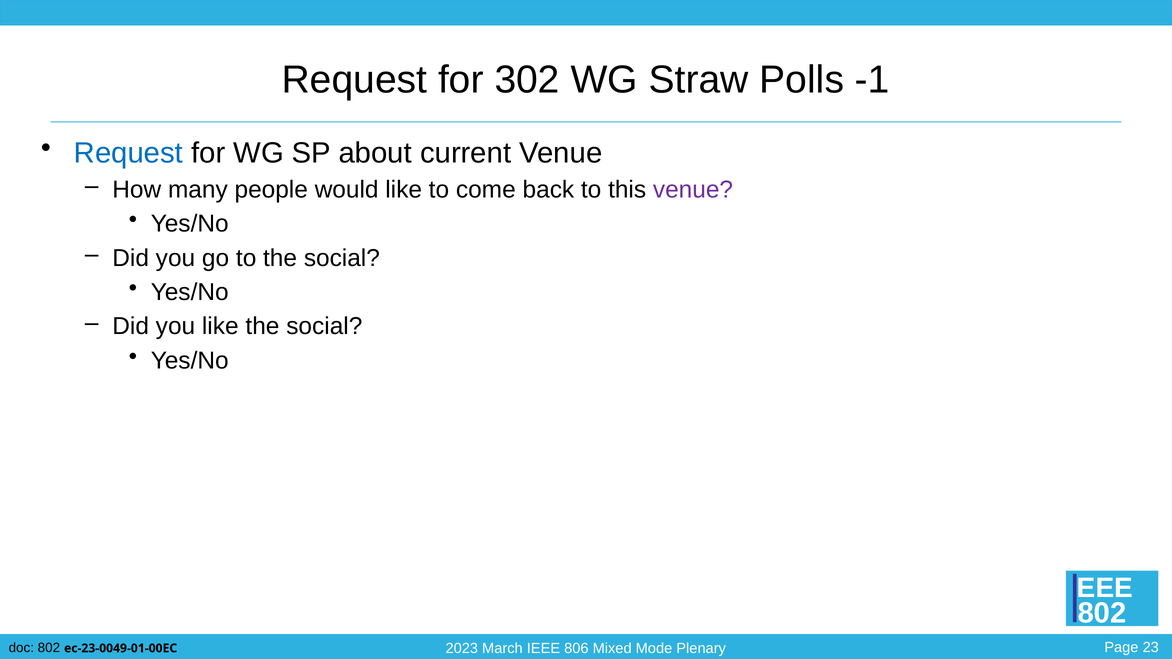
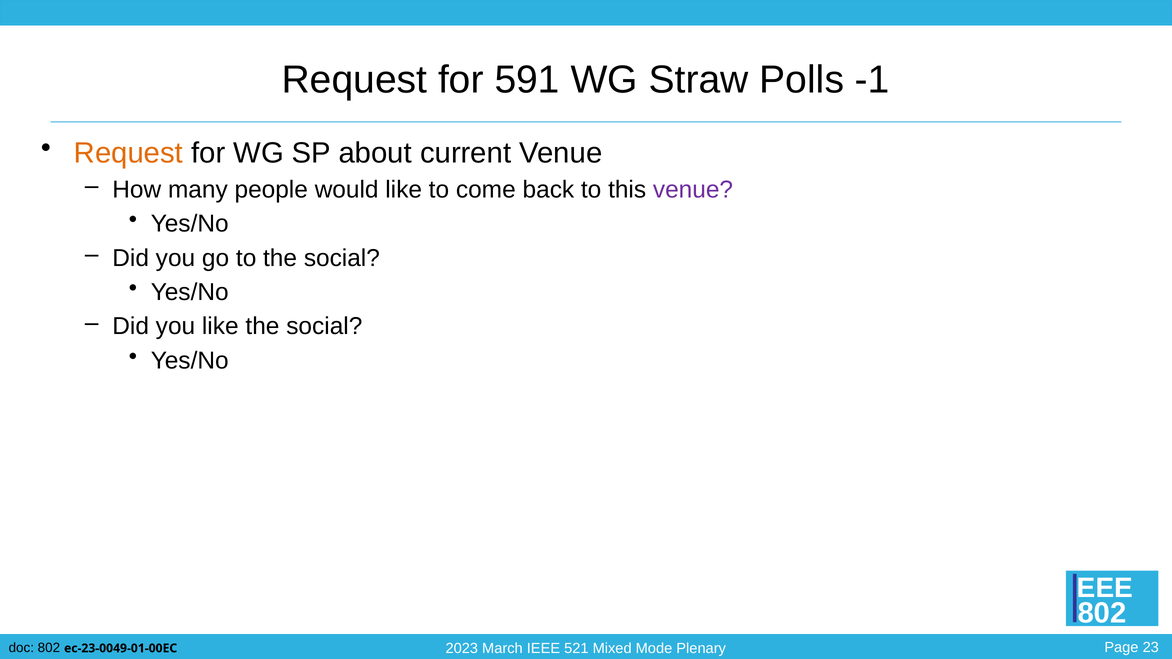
302: 302 -> 591
Request at (128, 153) colour: blue -> orange
806: 806 -> 521
